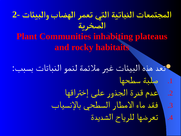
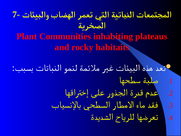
2-: 2- -> 7-
